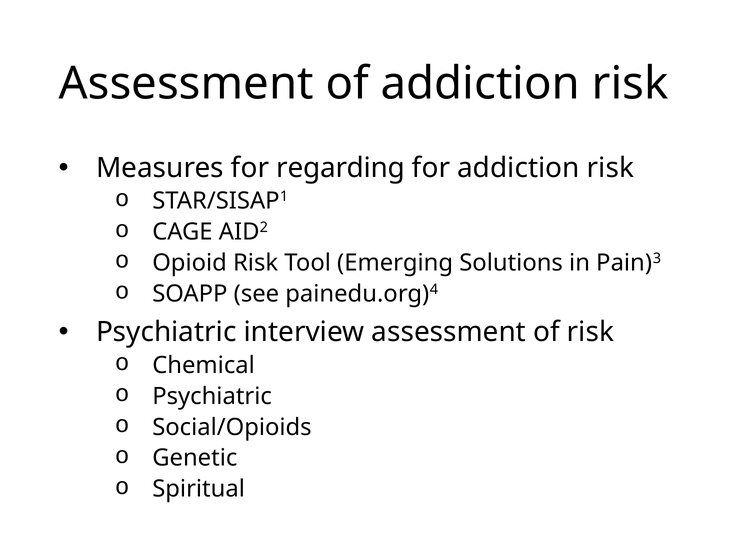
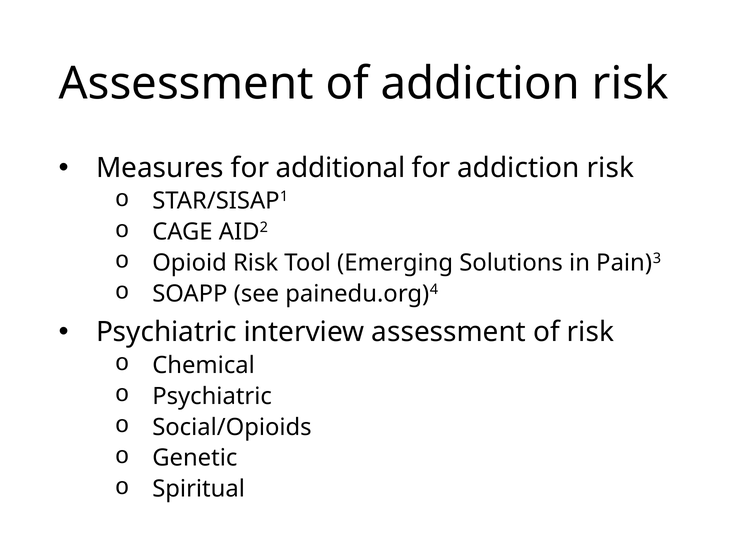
regarding: regarding -> additional
